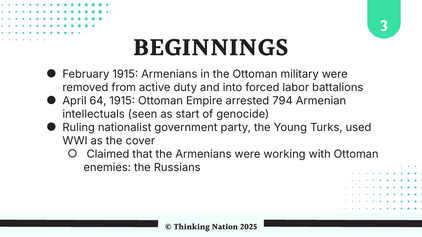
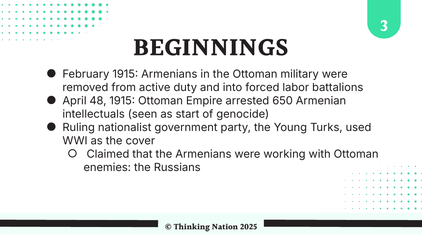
64: 64 -> 48
794: 794 -> 650
